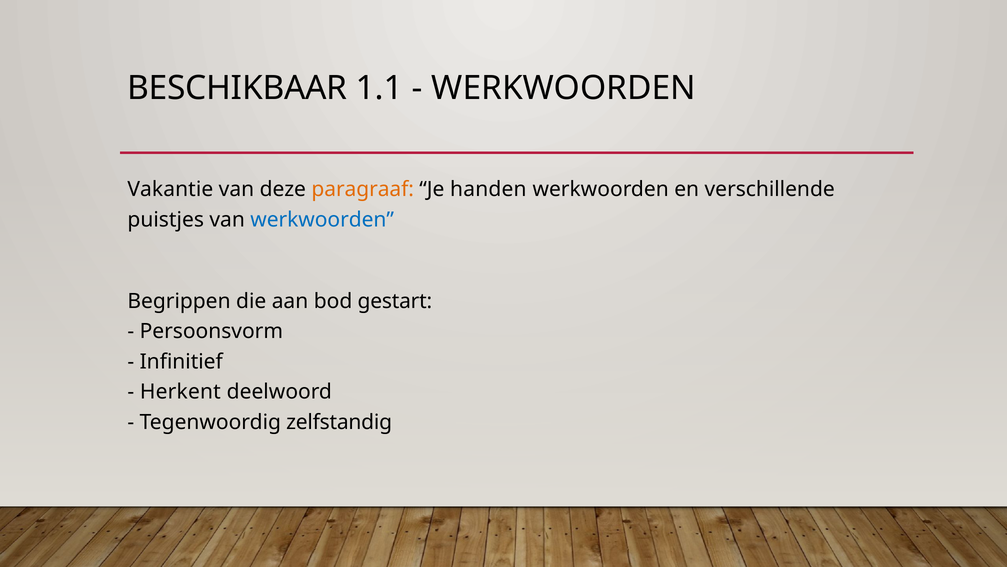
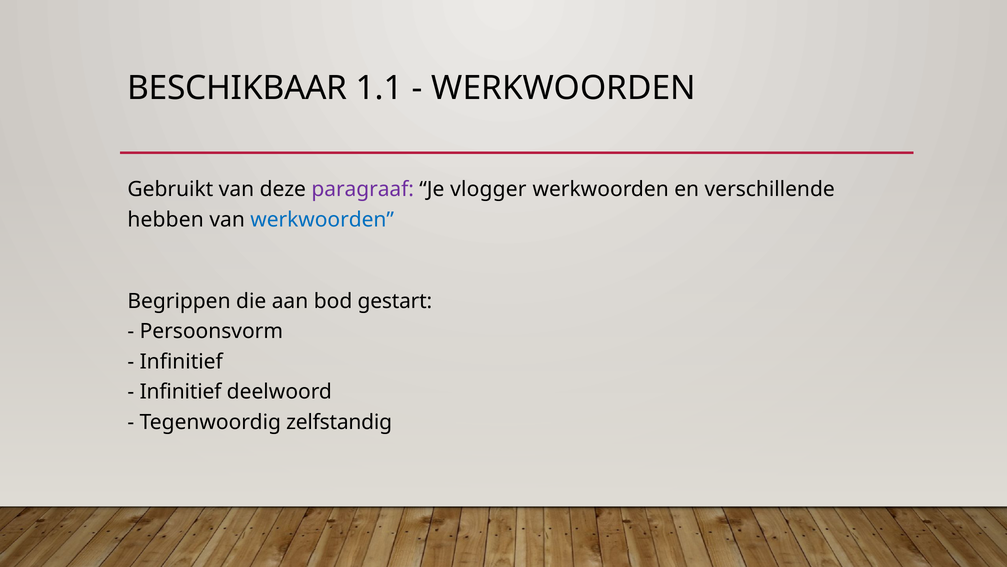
Vakantie: Vakantie -> Gebruikt
paragraaf colour: orange -> purple
handen: handen -> vlogger
puistjes: puistjes -> hebben
Herkent at (180, 392): Herkent -> Infinitief
